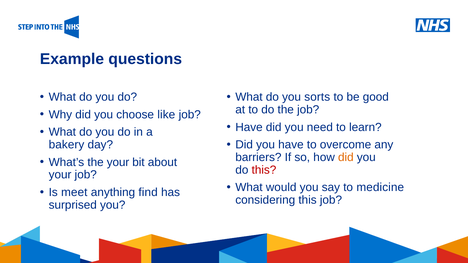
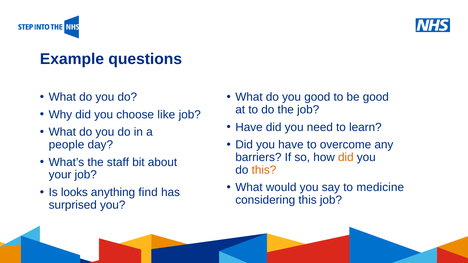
you sorts: sorts -> good
bakery: bakery -> people
the your: your -> staff
this at (264, 170) colour: red -> orange
meet: meet -> looks
